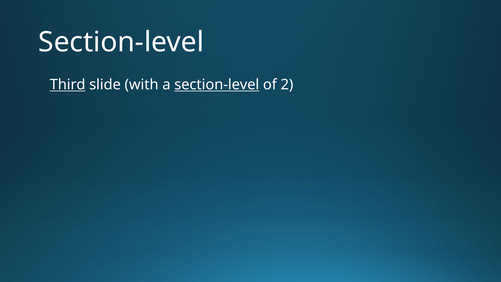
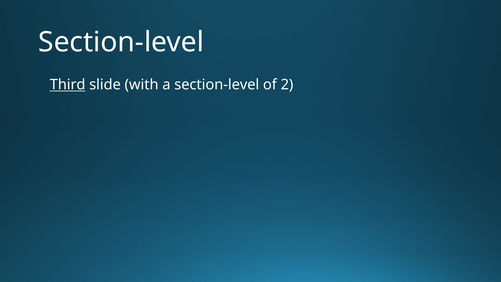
section-level at (217, 85) underline: present -> none
